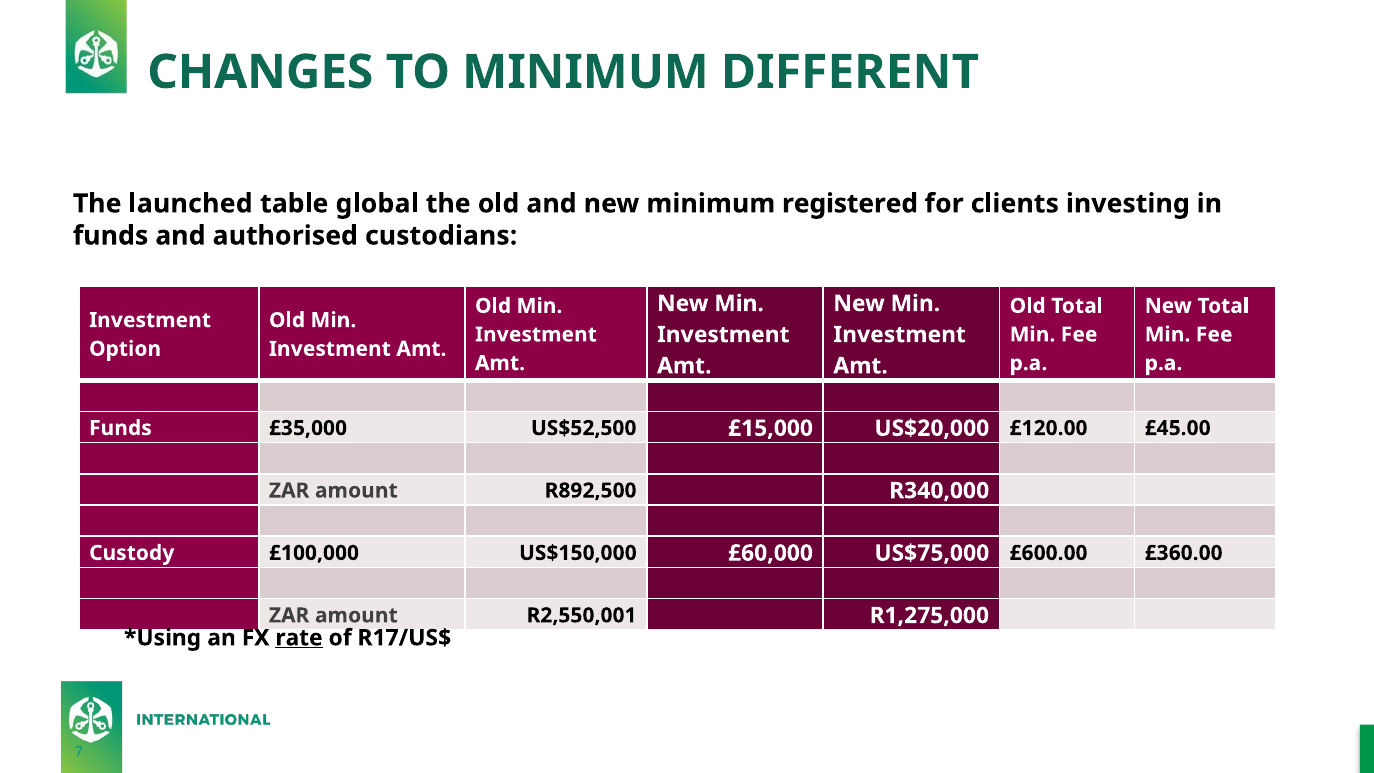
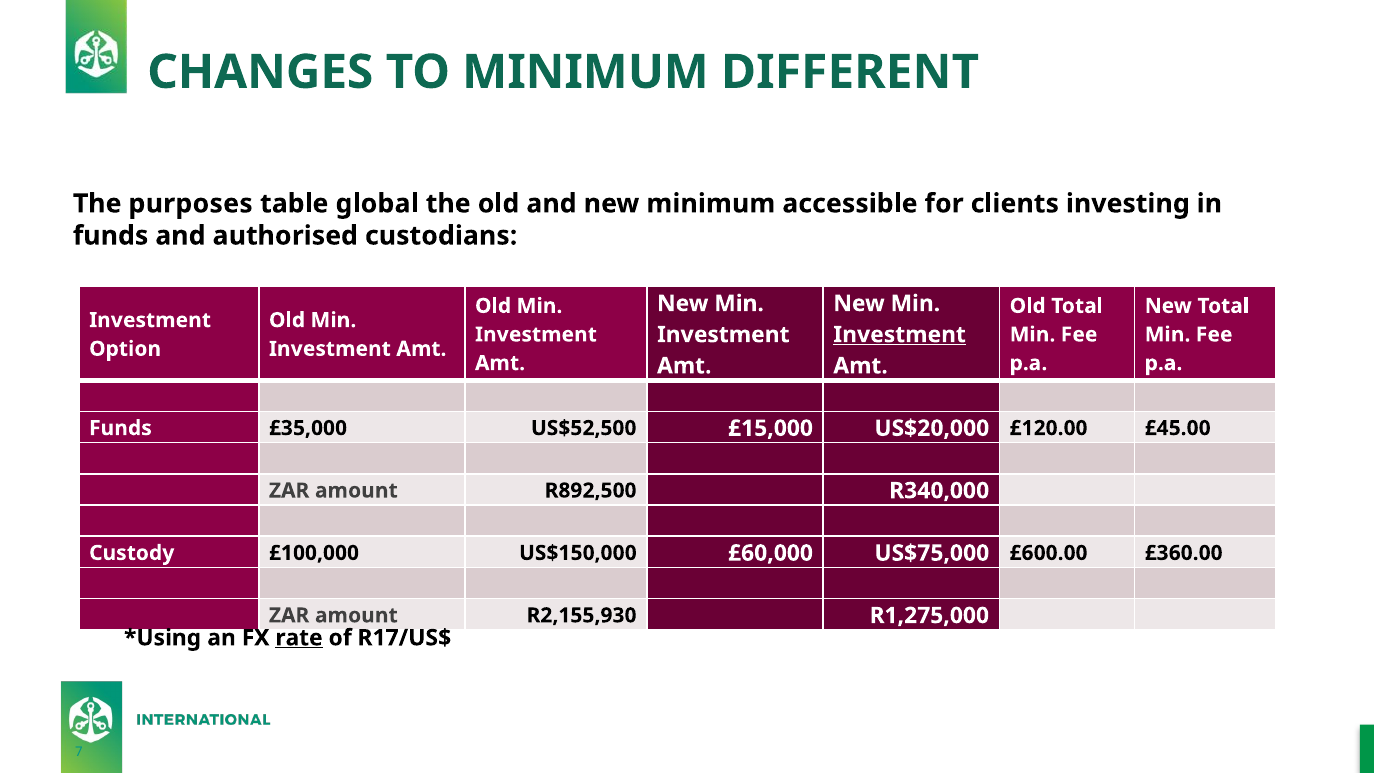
launched: launched -> purposes
registered: registered -> accessible
Investment at (900, 335) underline: none -> present
R2,550,001: R2,550,001 -> R2,155,930
